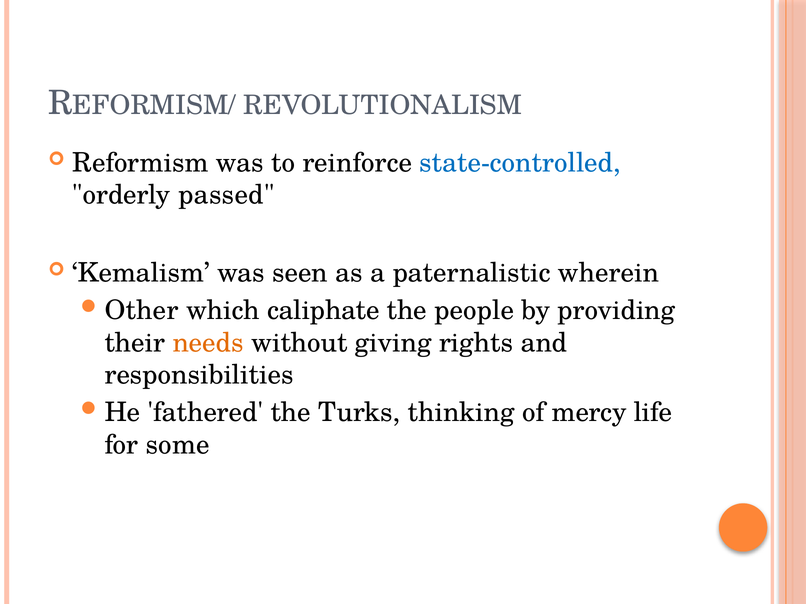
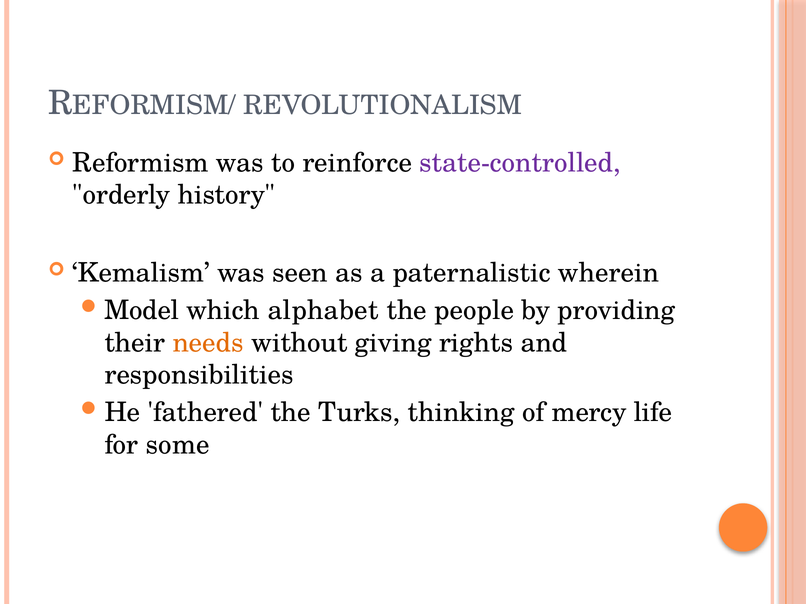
state-controlled colour: blue -> purple
passed: passed -> history
Other: Other -> Model
caliphate: caliphate -> alphabet
